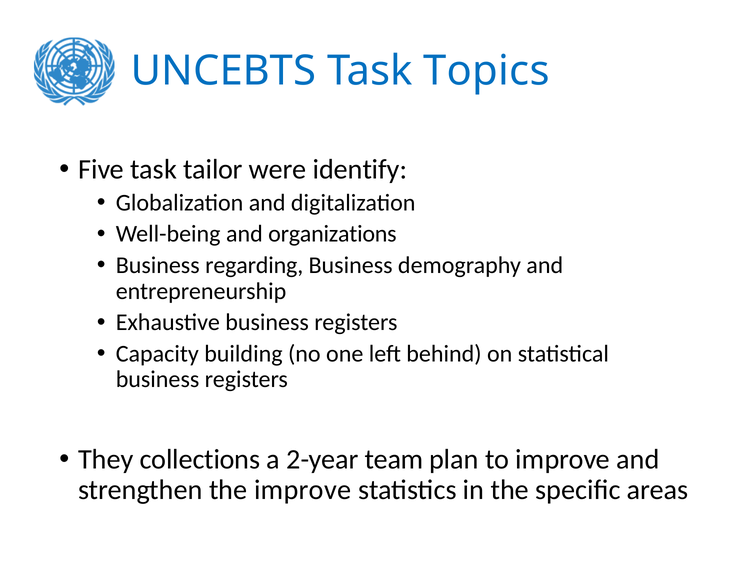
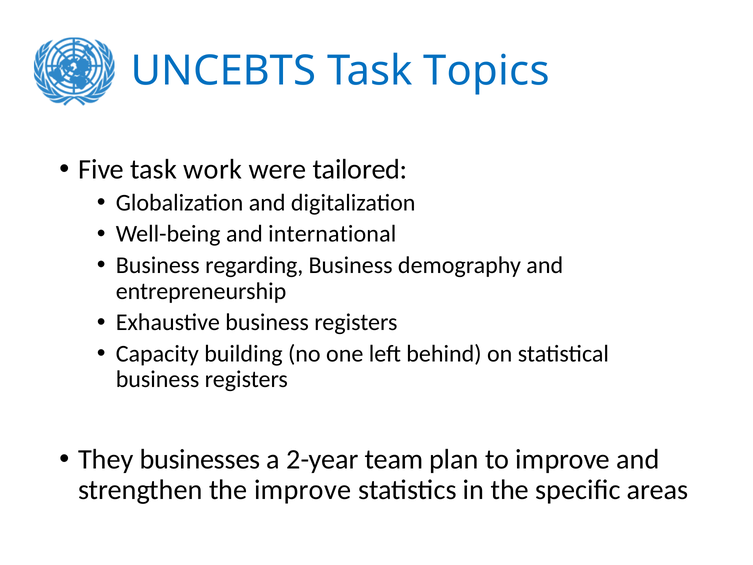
tailor: tailor -> work
identify: identify -> tailored
organizations: organizations -> international
collections: collections -> businesses
